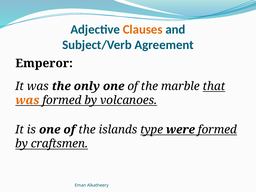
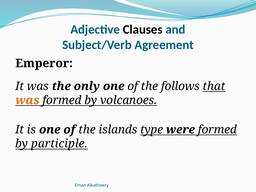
Clauses colour: orange -> black
marble: marble -> follows
craftsmen: craftsmen -> participle
